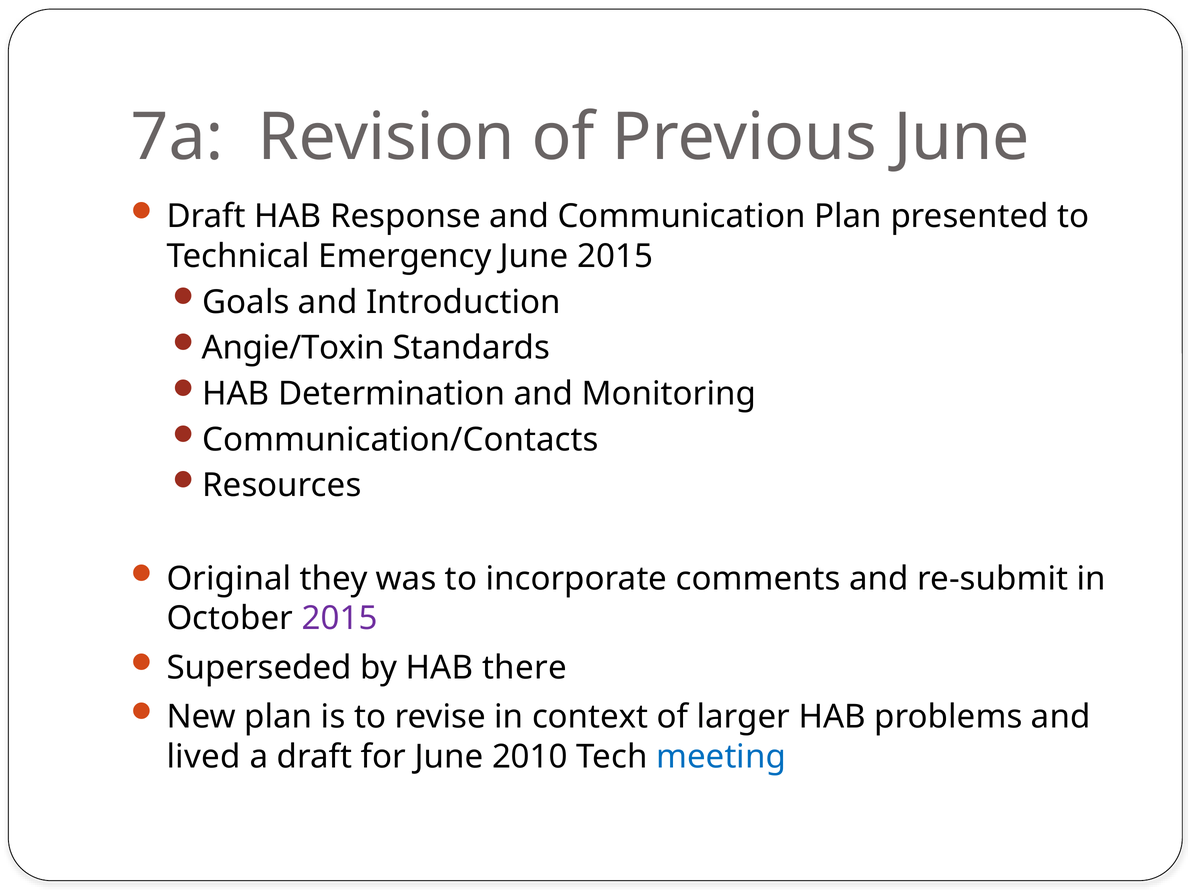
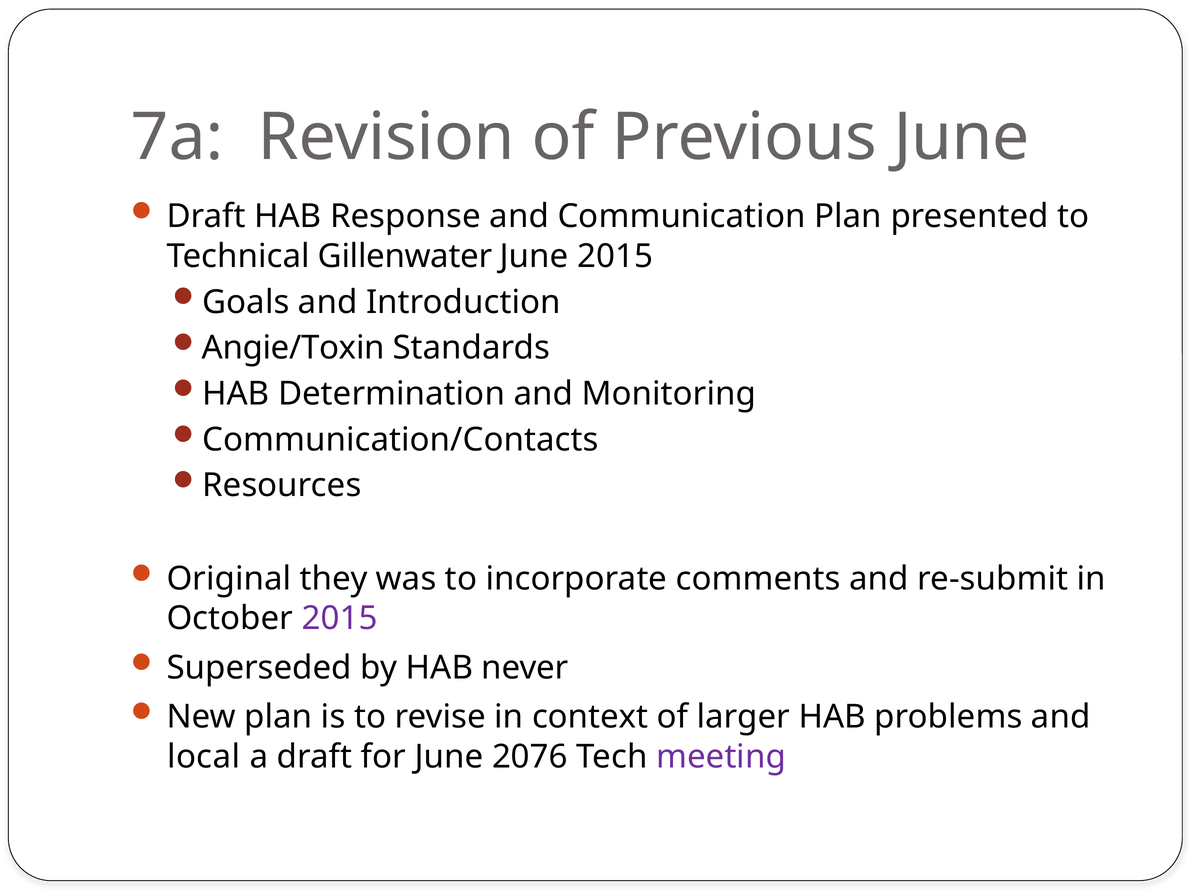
Emergency: Emergency -> Gillenwater
there: there -> never
lived: lived -> local
2010: 2010 -> 2076
meeting colour: blue -> purple
